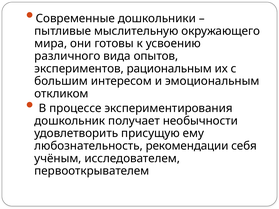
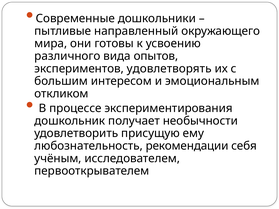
мыслительную: мыслительную -> направленный
рациональным: рациональным -> удовлетворять
